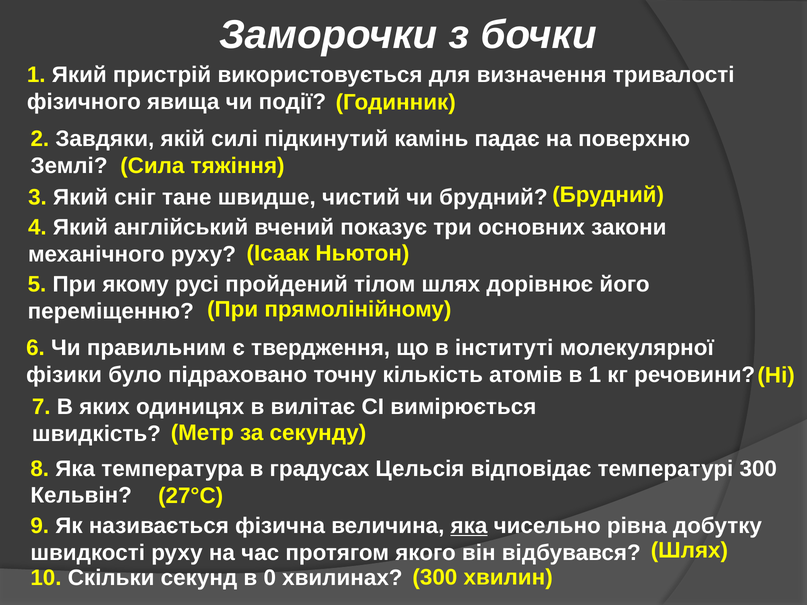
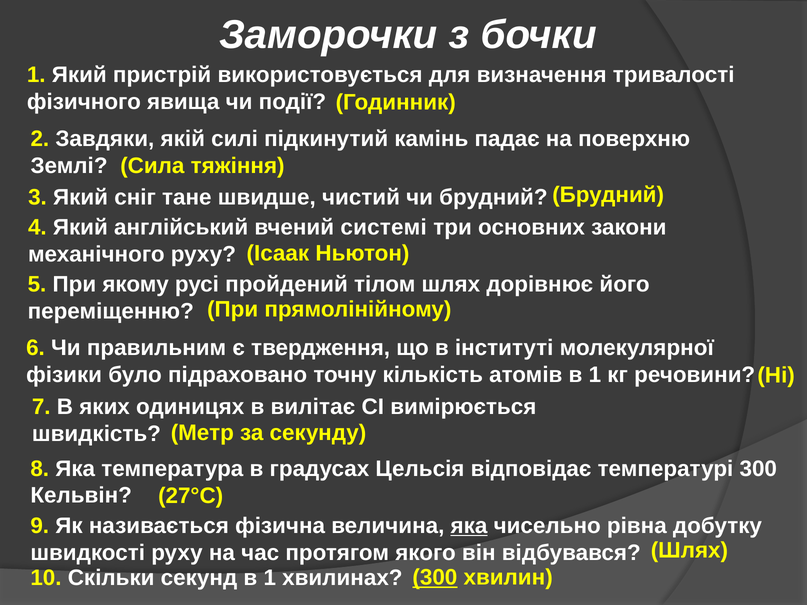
показує: показує -> системі
секунд в 0: 0 -> 1
300 at (435, 578) underline: none -> present
